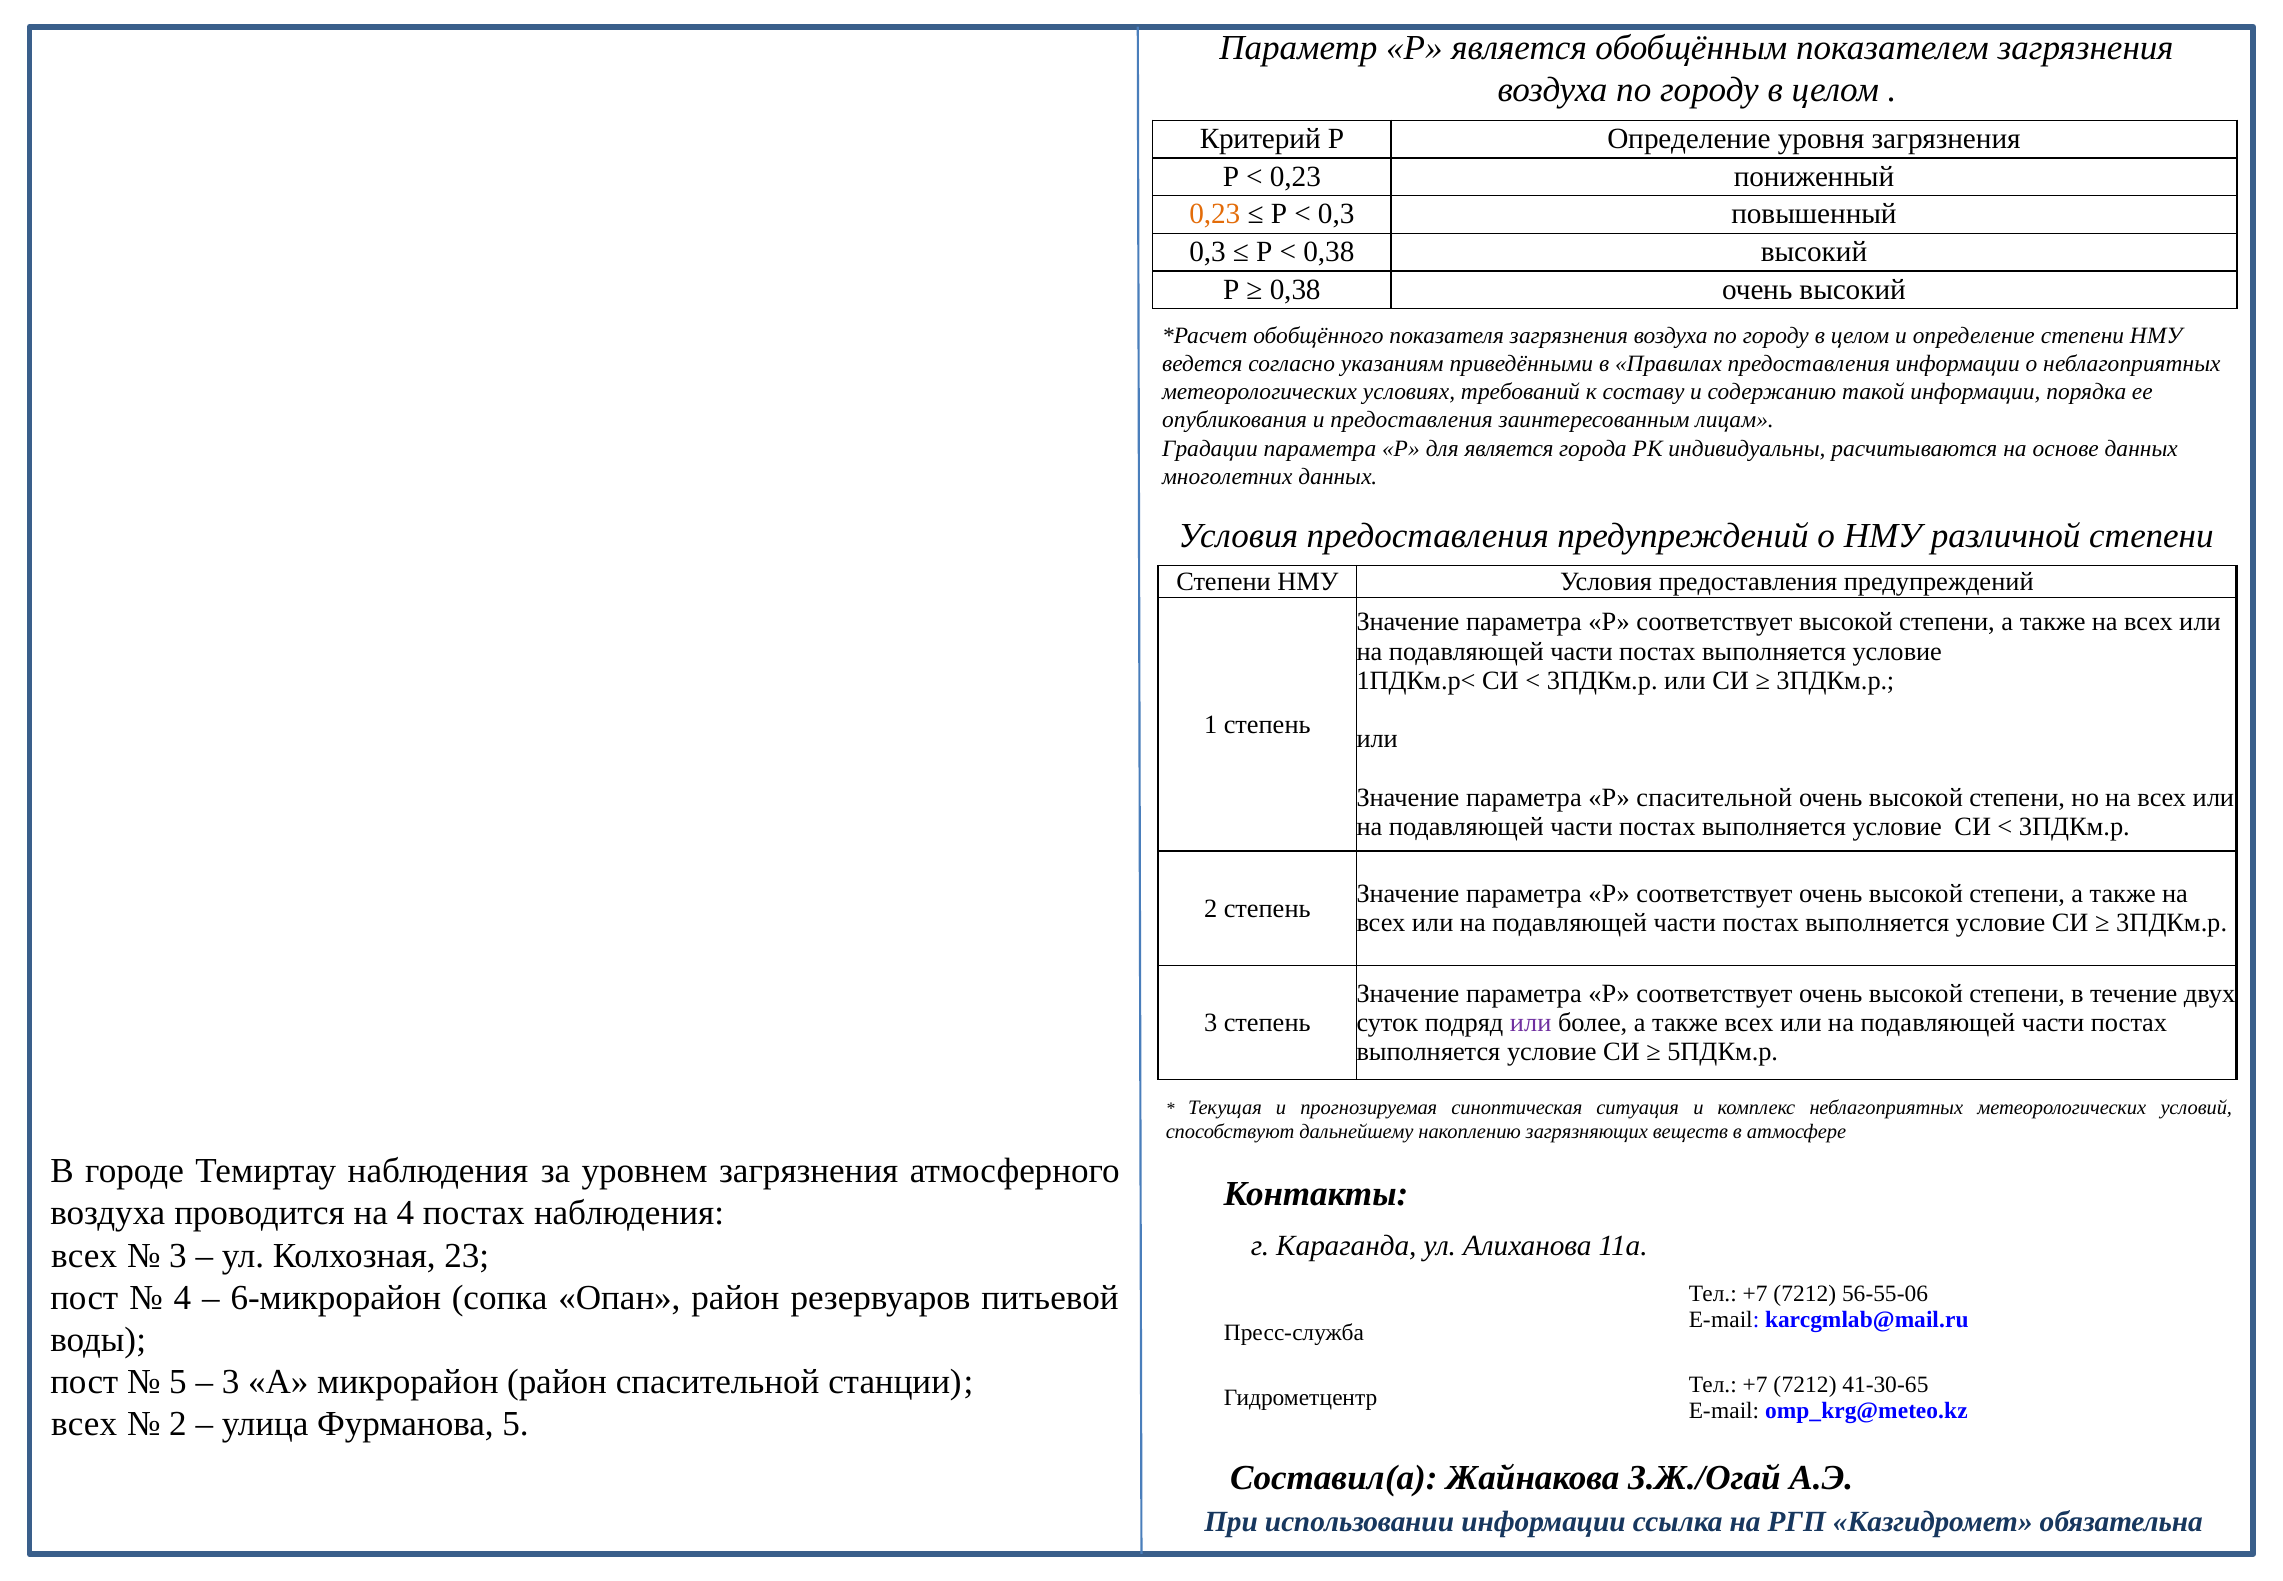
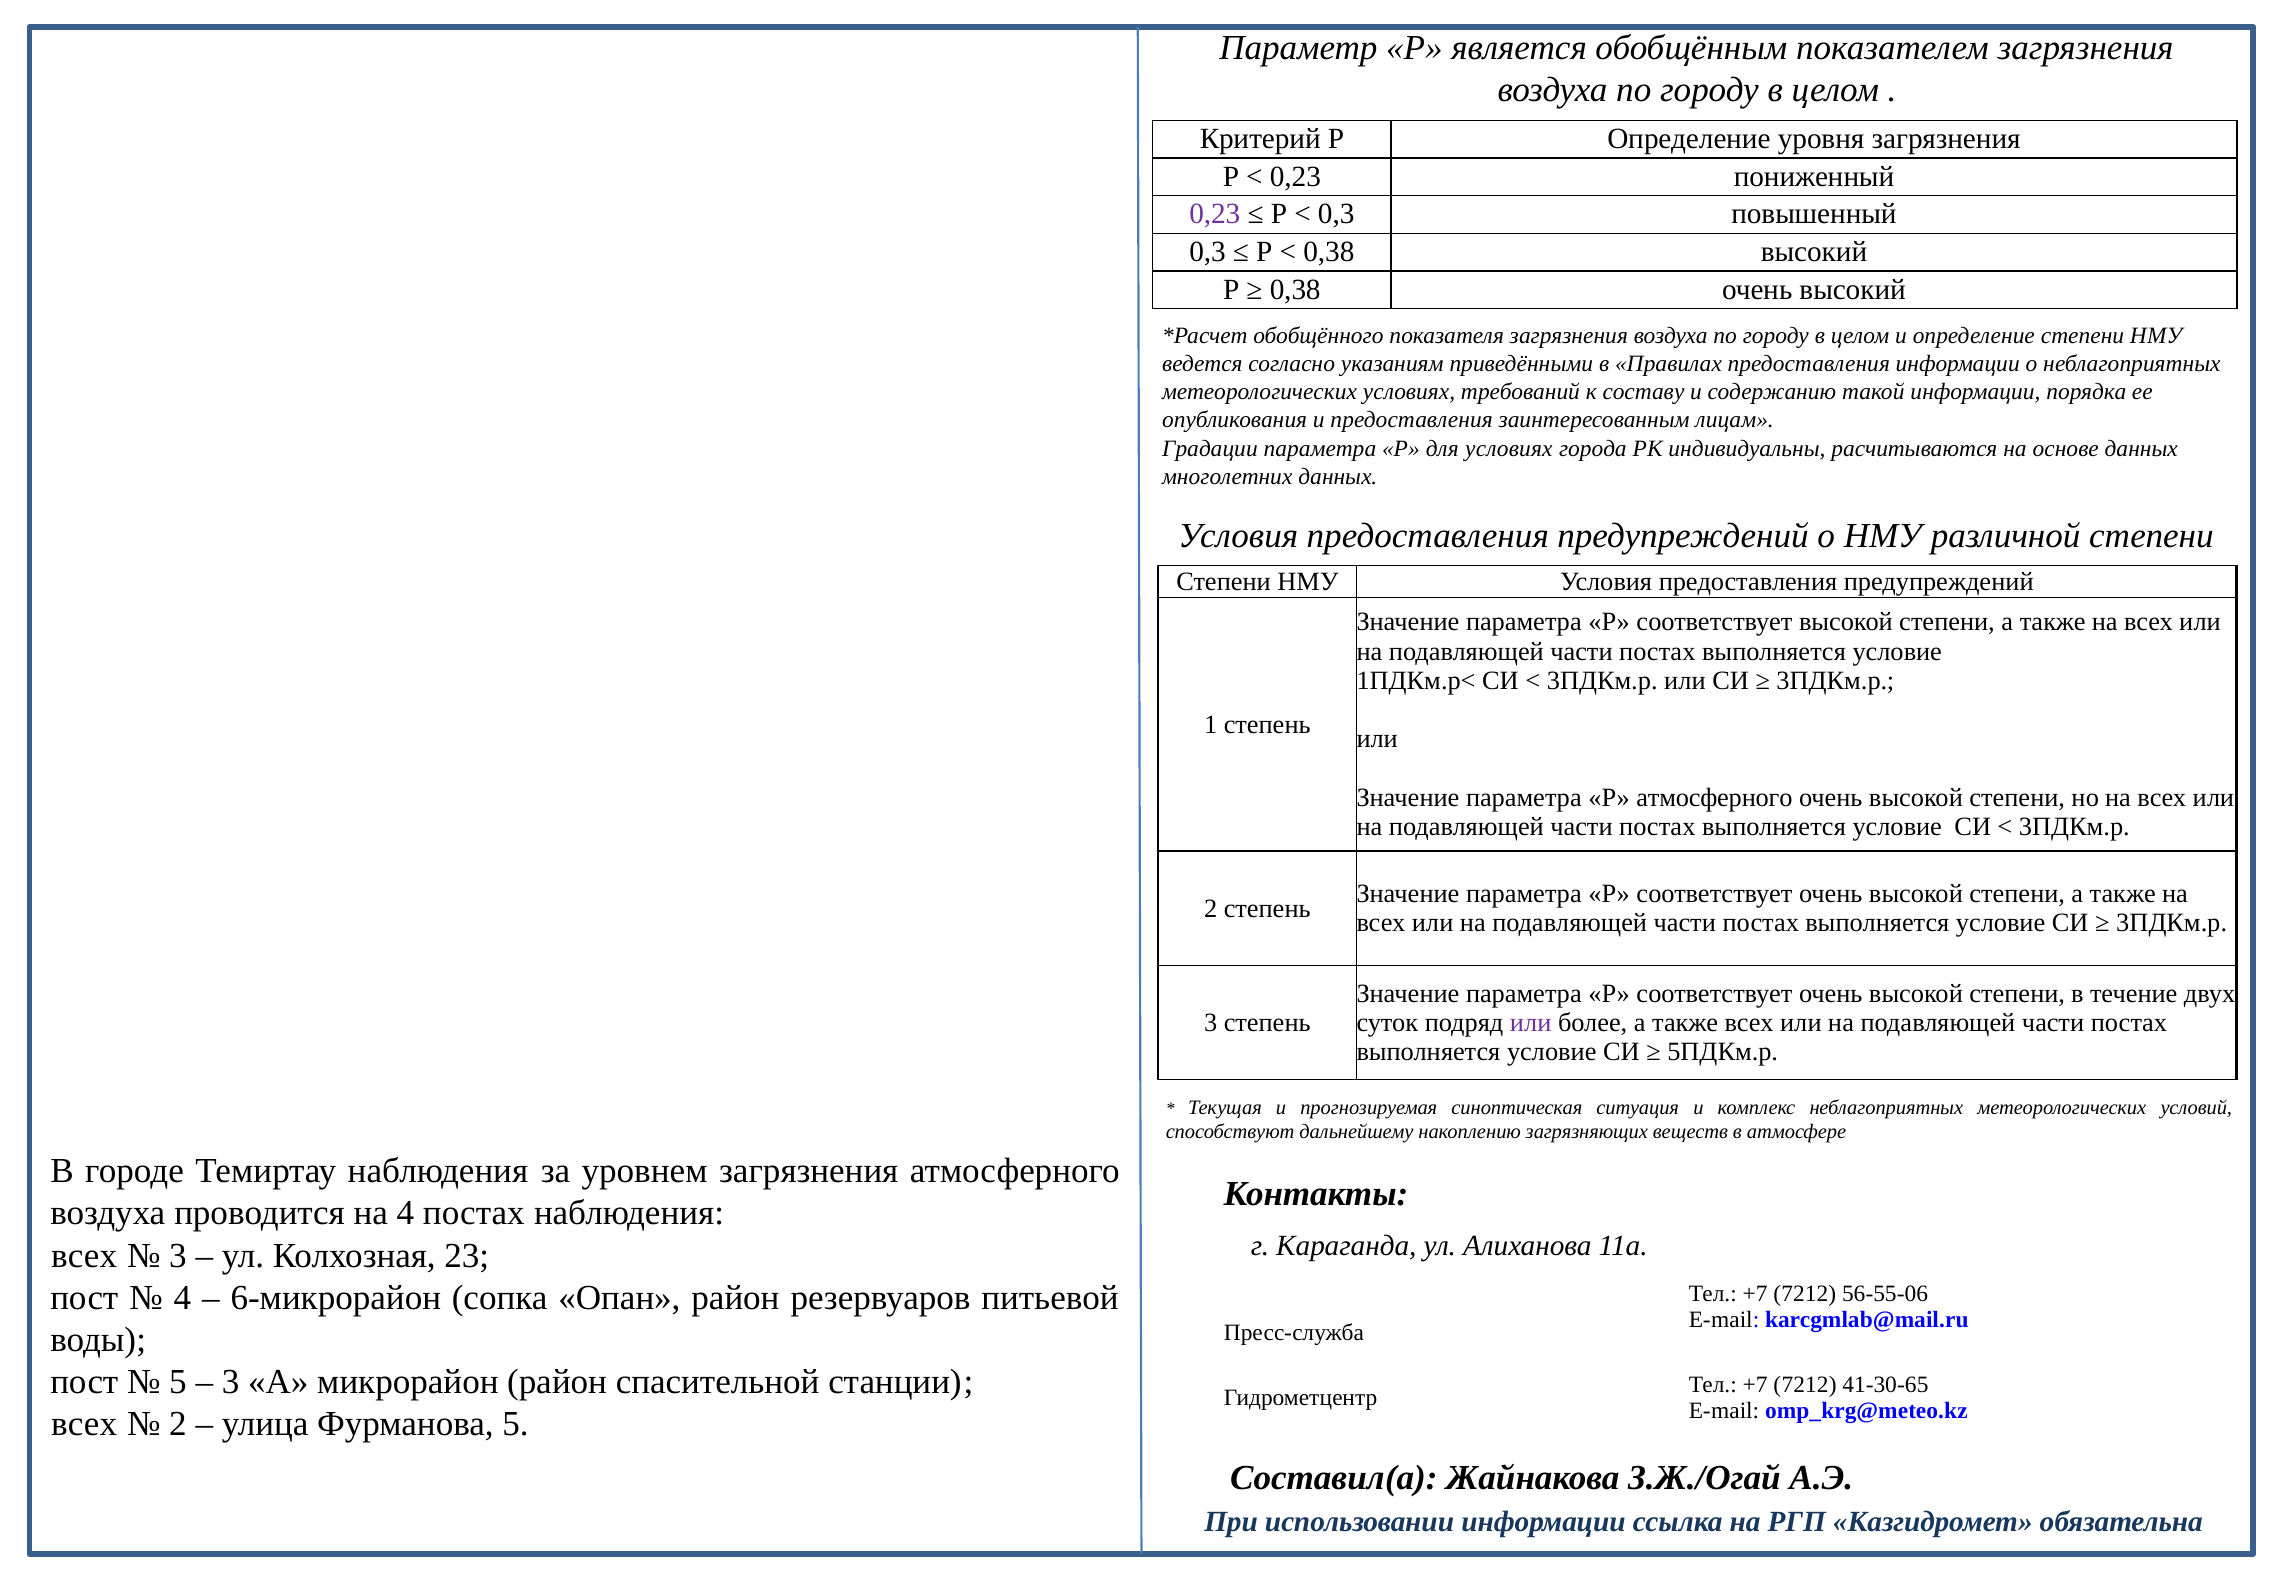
0,23 at (1215, 214) colour: orange -> purple
для является: является -> условиях
Р спасительной: спасительной -> атмосферного
